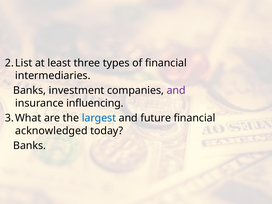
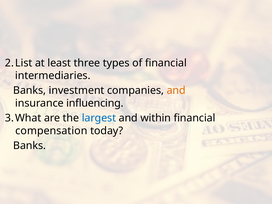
and at (176, 90) colour: purple -> orange
future: future -> within
acknowledged: acknowledged -> compensation
